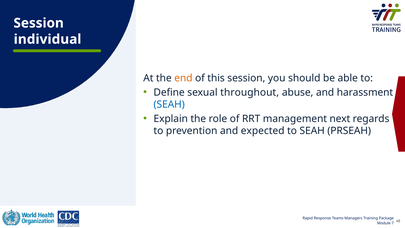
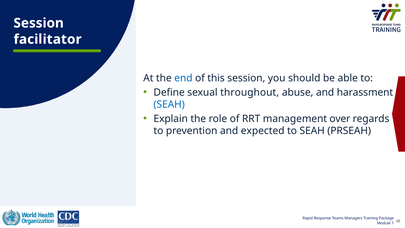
individual: individual -> facilitator
end colour: orange -> blue
next: next -> over
